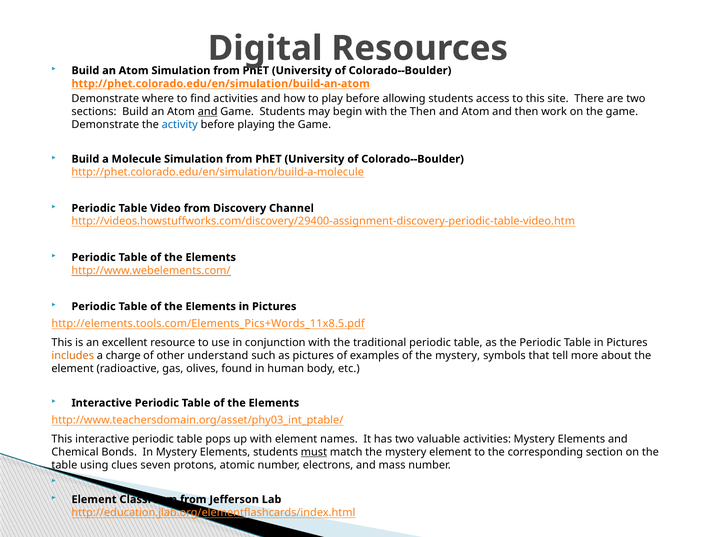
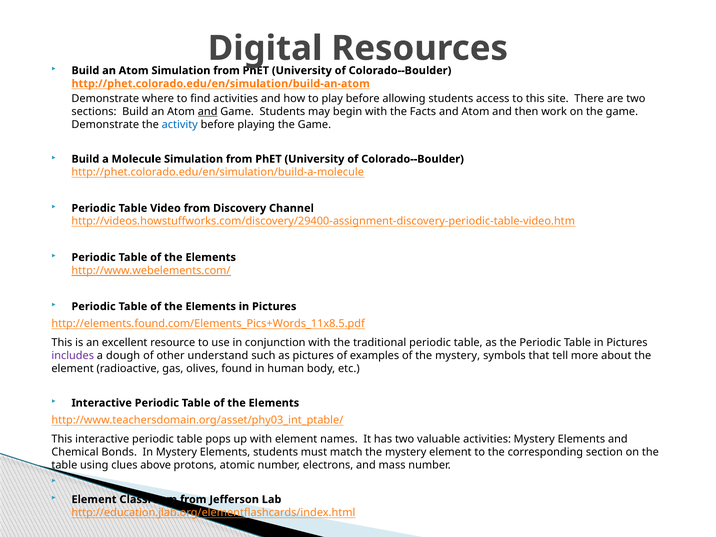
the Then: Then -> Facts
http://elements.tools.com/Elements_Pics+Words_11x8.5.pdf: http://elements.tools.com/Elements_Pics+Words_11x8.5.pdf -> http://elements.found.com/Elements_Pics+Words_11x8.5.pdf
includes colour: orange -> purple
charge: charge -> dough
must underline: present -> none
seven: seven -> above
